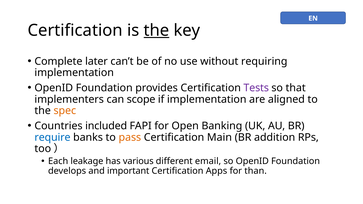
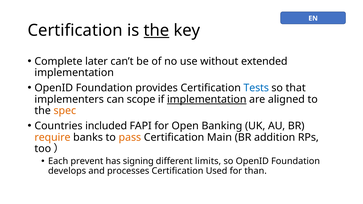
requiring: requiring -> extended
Tests colour: purple -> blue
implementation at (207, 99) underline: none -> present
require colour: blue -> orange
leakage: leakage -> prevent
various: various -> signing
email: email -> limits
important: important -> processes
Apps: Apps -> Used
